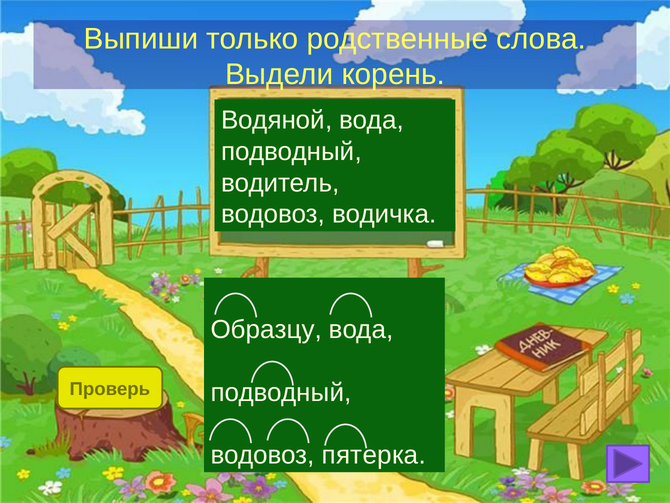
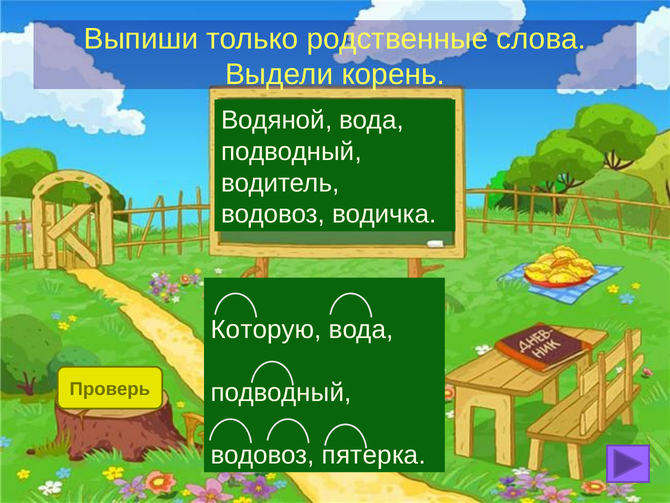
Образцу: Образцу -> Которую
